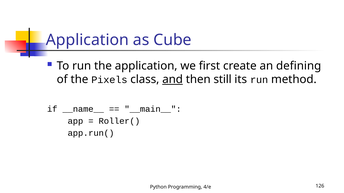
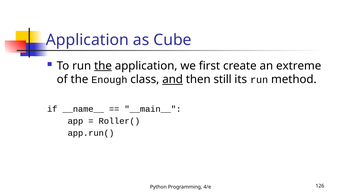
the at (103, 66) underline: none -> present
defining: defining -> extreme
Pixels: Pixels -> Enough
